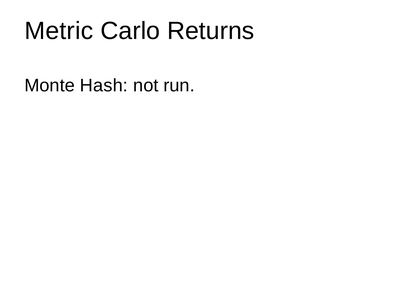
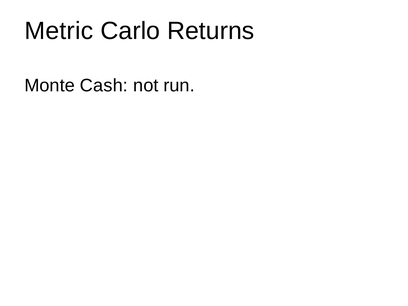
Hash: Hash -> Cash
